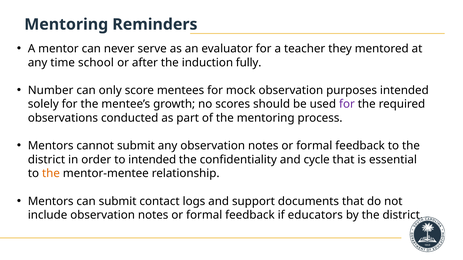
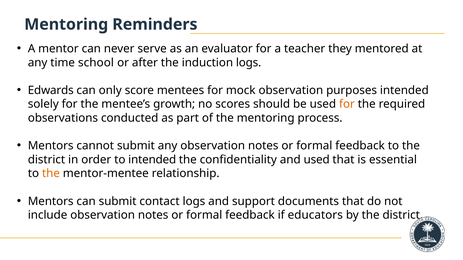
induction fully: fully -> logs
Number: Number -> Edwards
for at (347, 104) colour: purple -> orange
and cycle: cycle -> used
